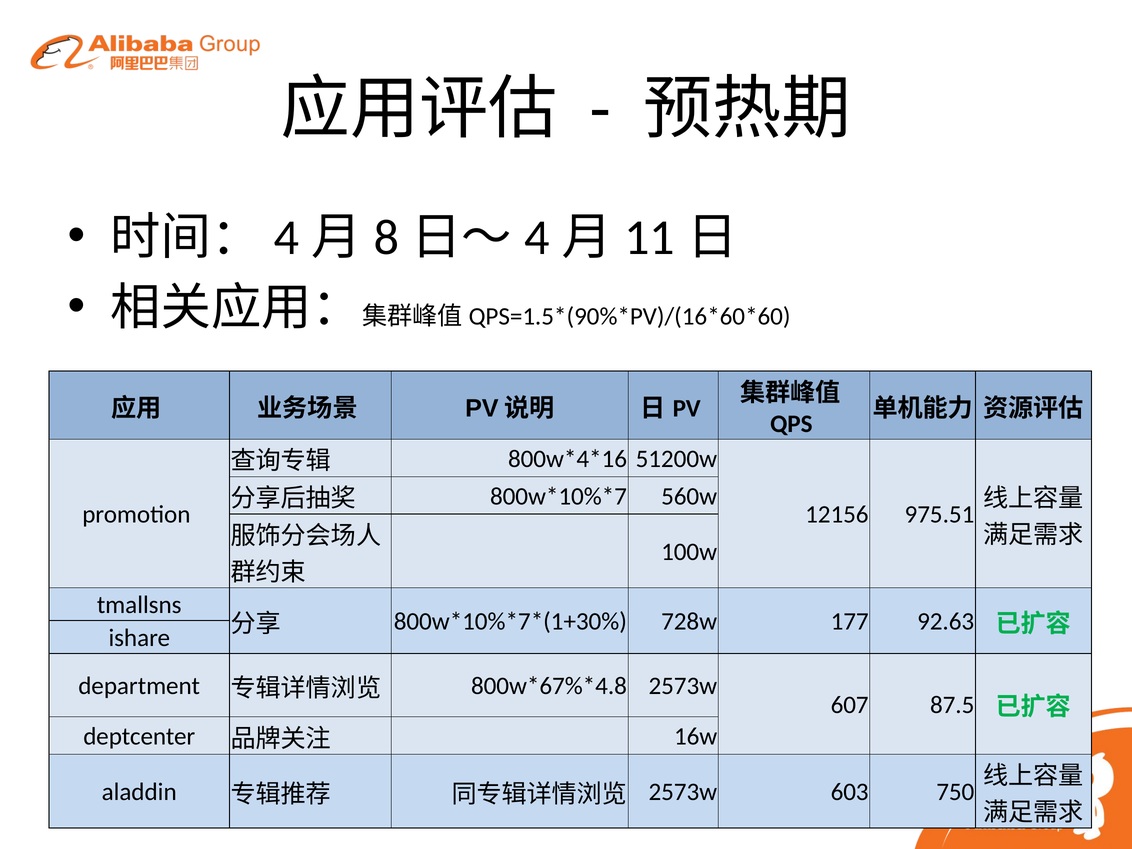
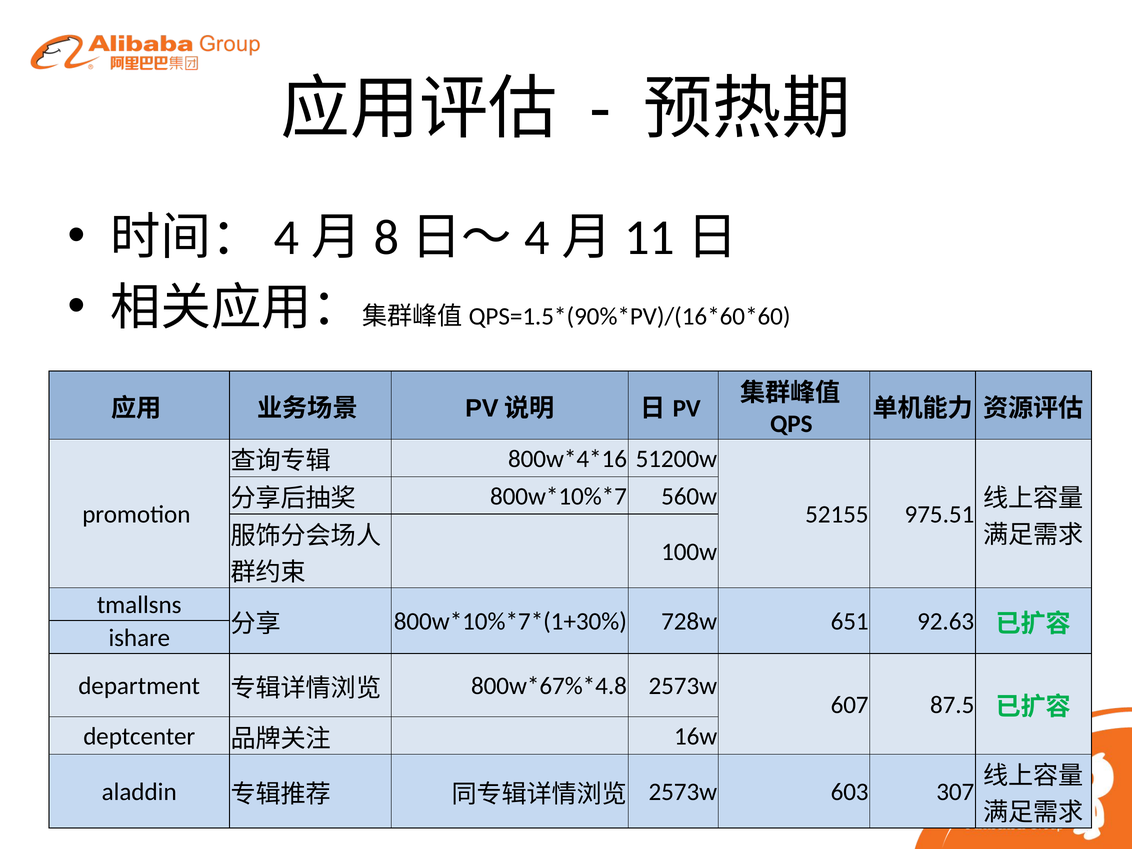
12156: 12156 -> 52155
177: 177 -> 651
750: 750 -> 307
